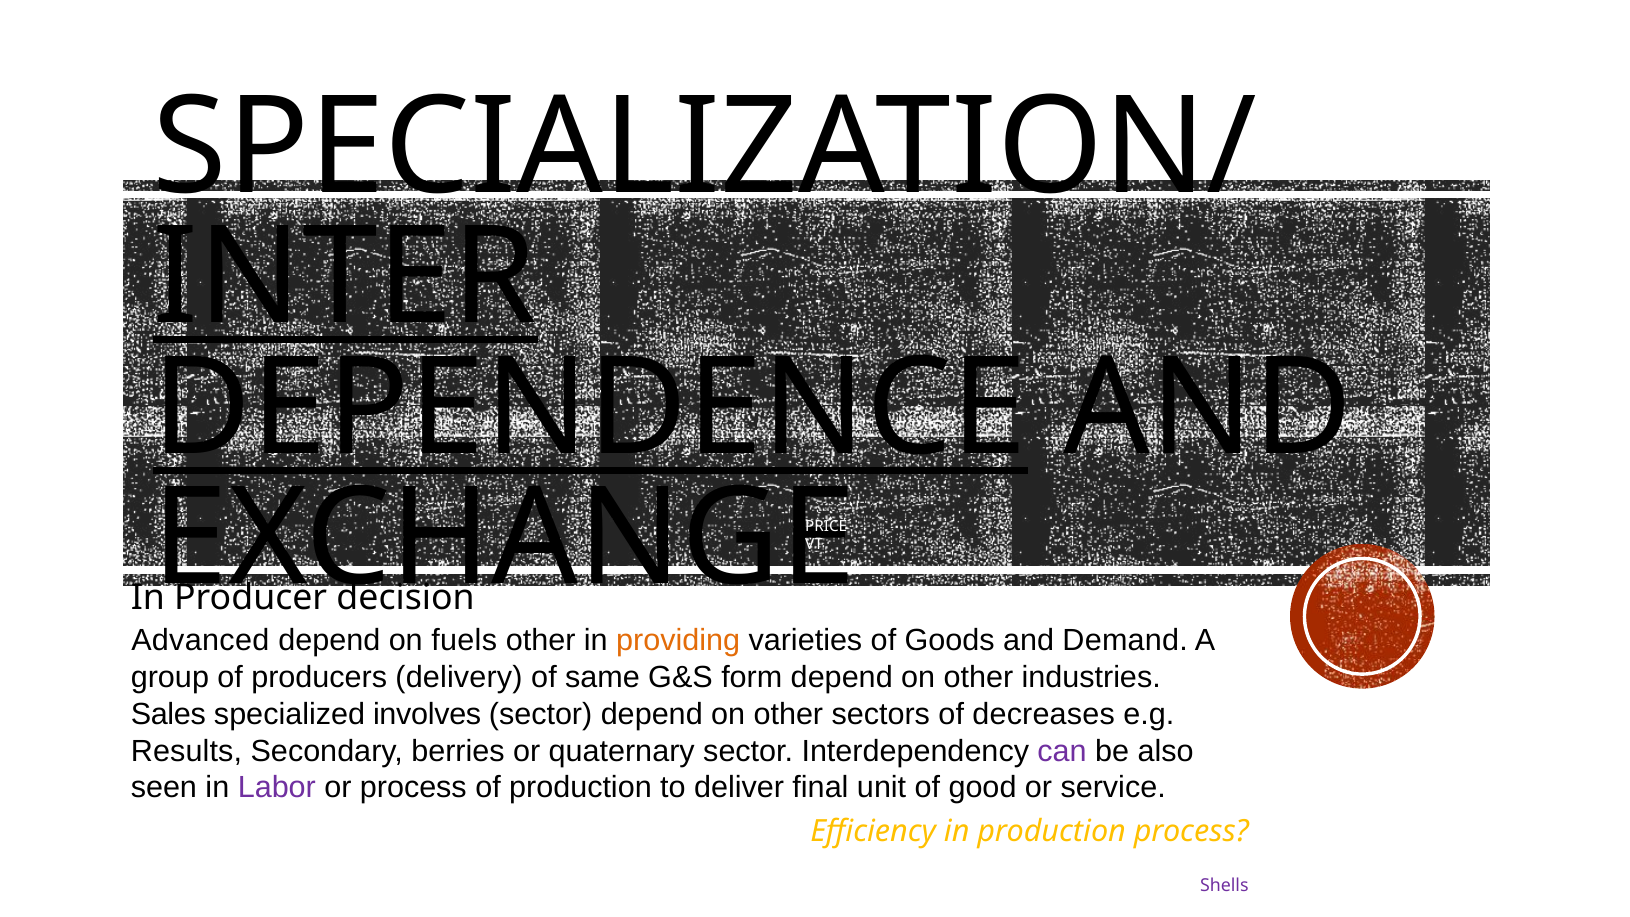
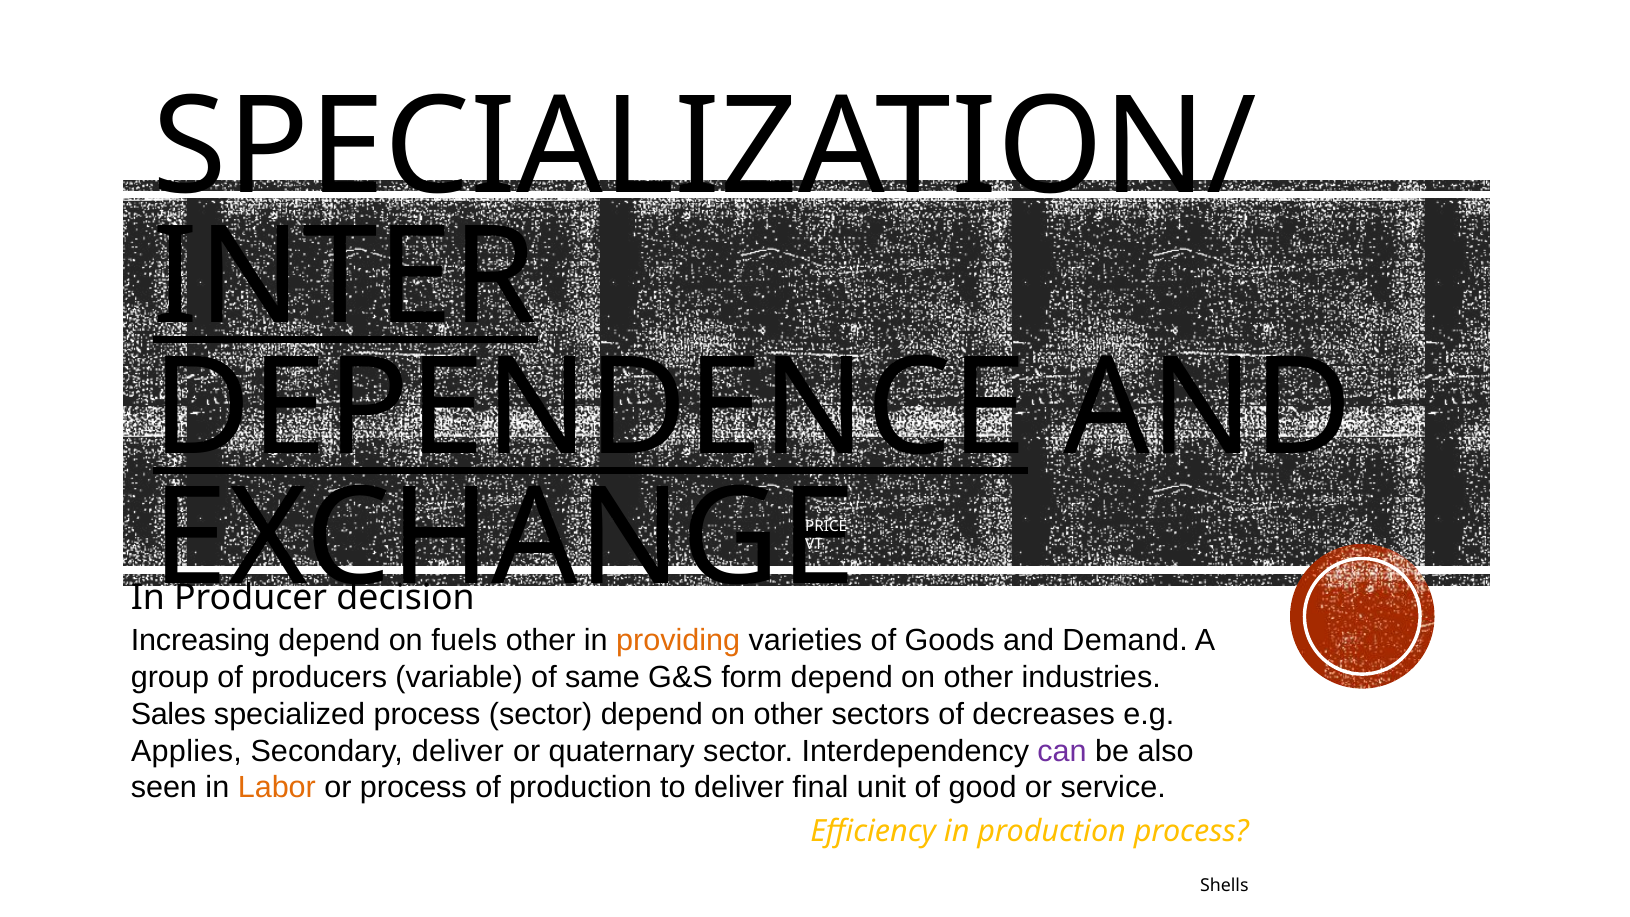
Advanced: Advanced -> Increasing
delivery: delivery -> variable
specialized involves: involves -> process
Results: Results -> Applies
Secondary berries: berries -> deliver
Labor colour: purple -> orange
Shells colour: purple -> black
